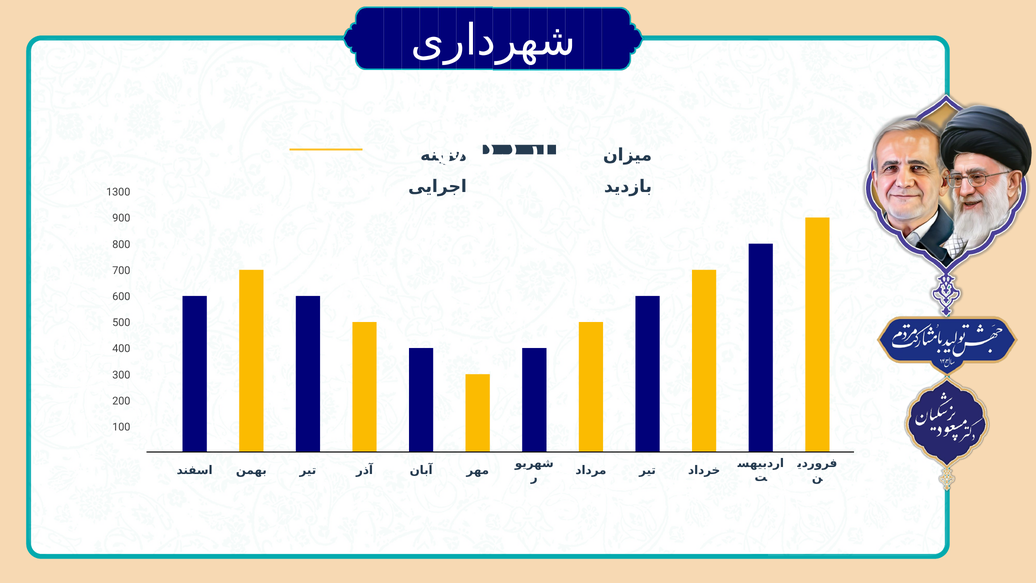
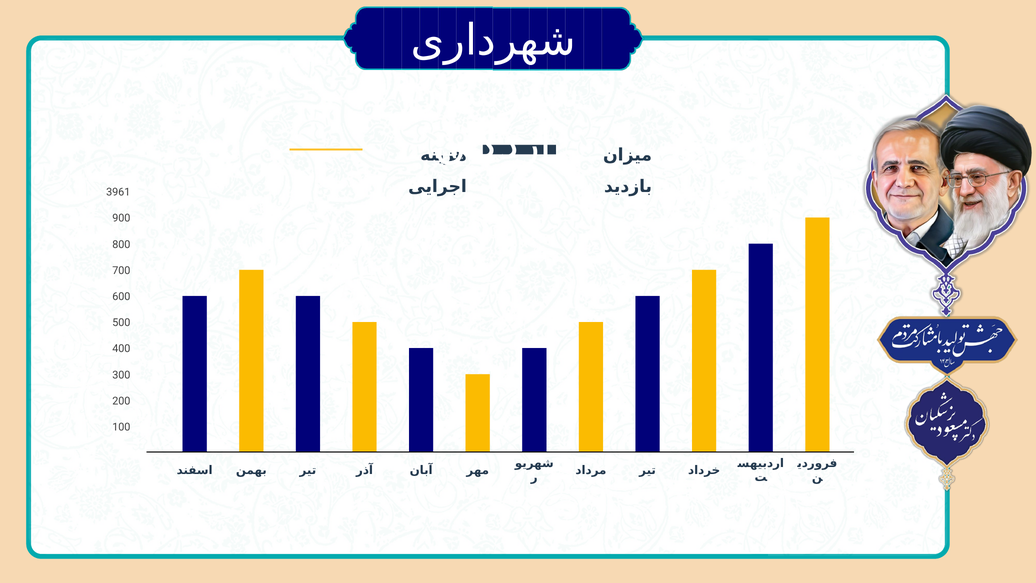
1300: 1300 -> 3961
